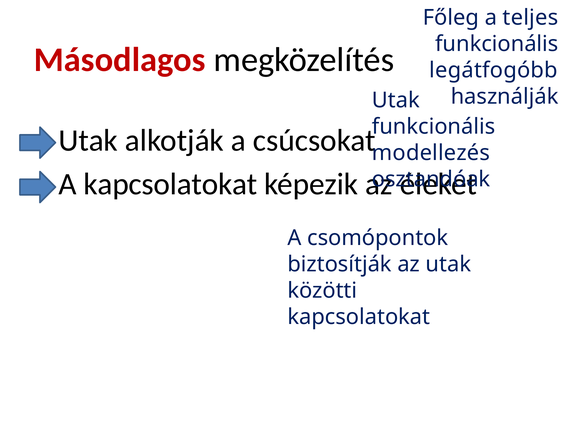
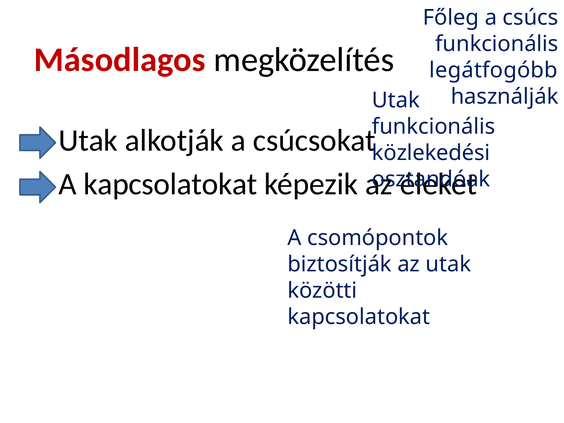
teljes: teljes -> csúcs
modellezés: modellezés -> közlekedési
